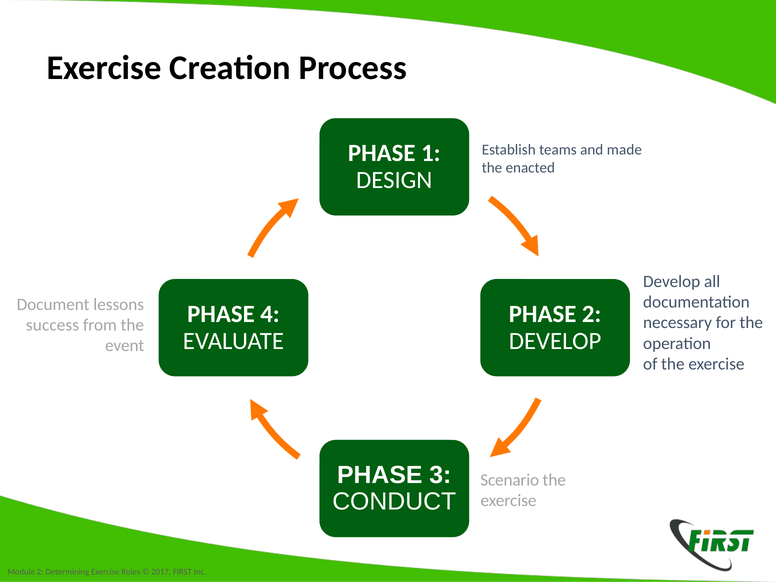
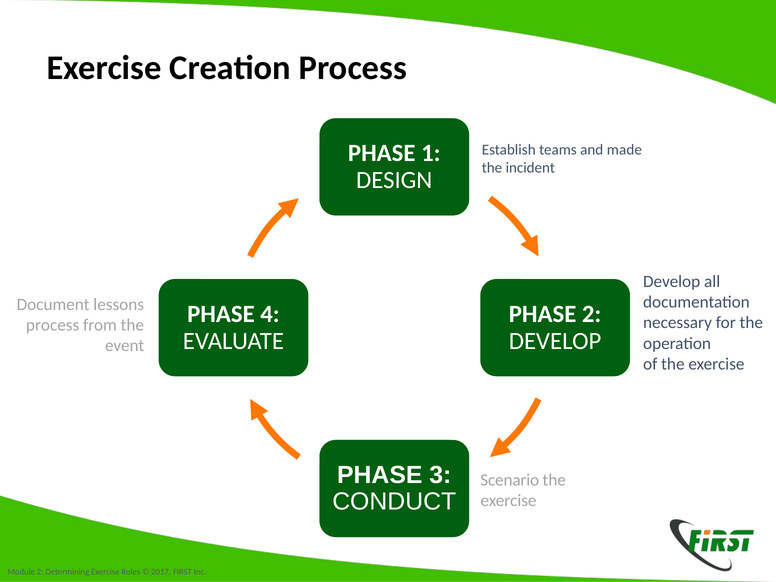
enacted: enacted -> incident
success at (53, 325): success -> process
